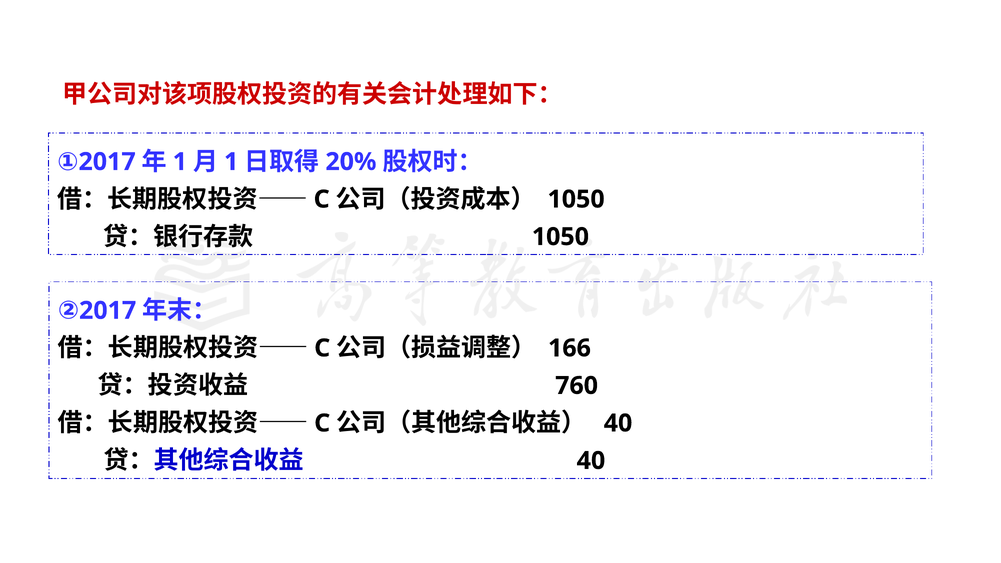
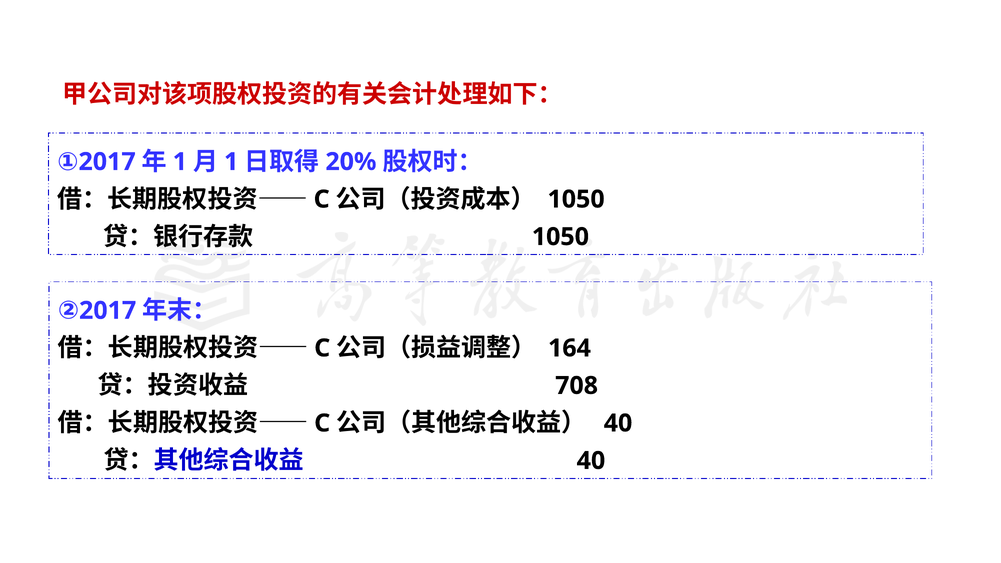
166: 166 -> 164
760: 760 -> 708
